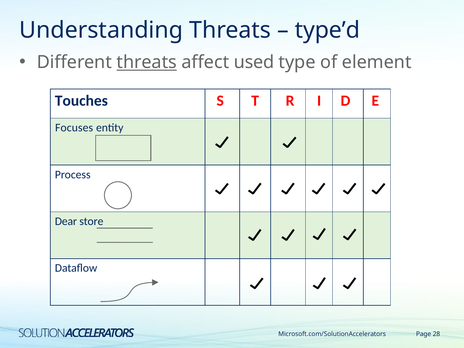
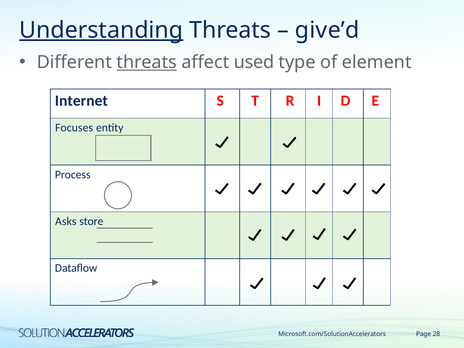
Understanding underline: none -> present
type’d: type’d -> give’d
Touches: Touches -> Internet
Dear: Dear -> Asks
